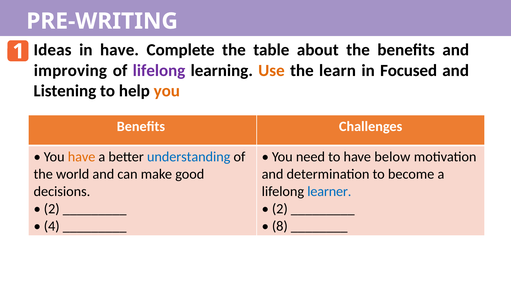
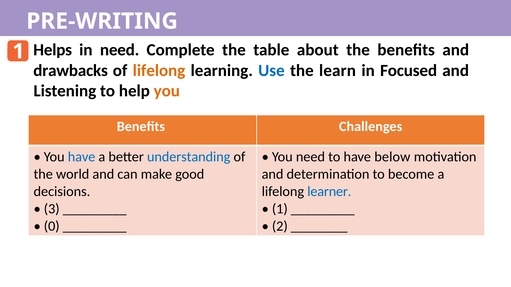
Ideas: Ideas -> Helps
in have: have -> need
improving: improving -> drawbacks
lifelong at (159, 71) colour: purple -> orange
Use colour: orange -> blue
have at (82, 157) colour: orange -> blue
2 at (52, 209): 2 -> 3
2 at (280, 209): 2 -> 1
4: 4 -> 0
8: 8 -> 2
